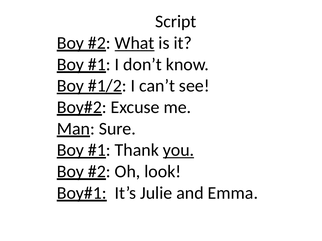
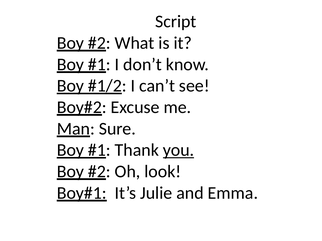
What underline: present -> none
